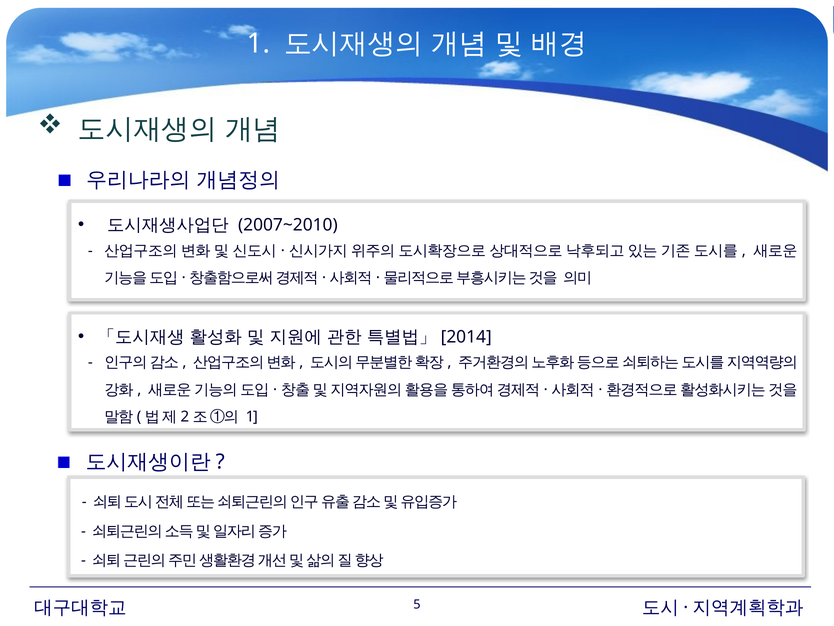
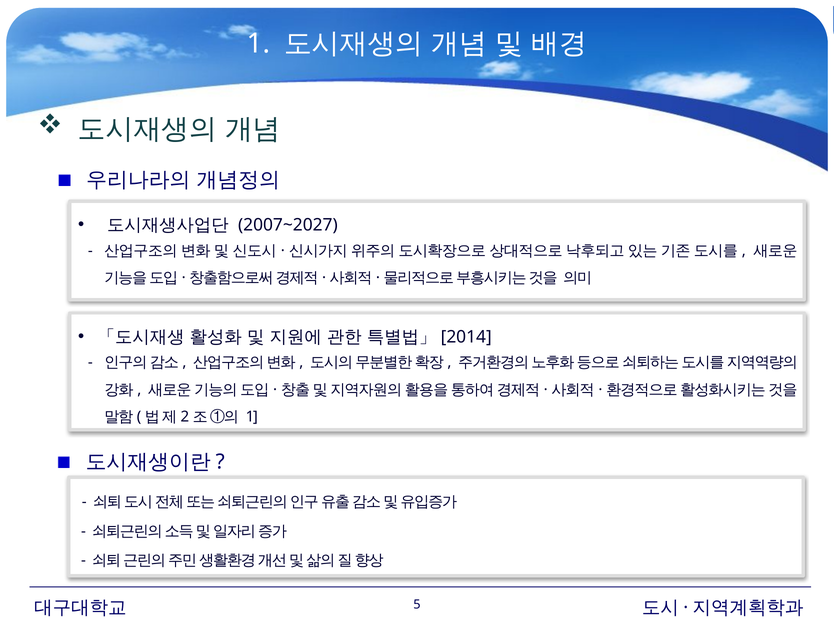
2007~2010: 2007~2010 -> 2007~2027
